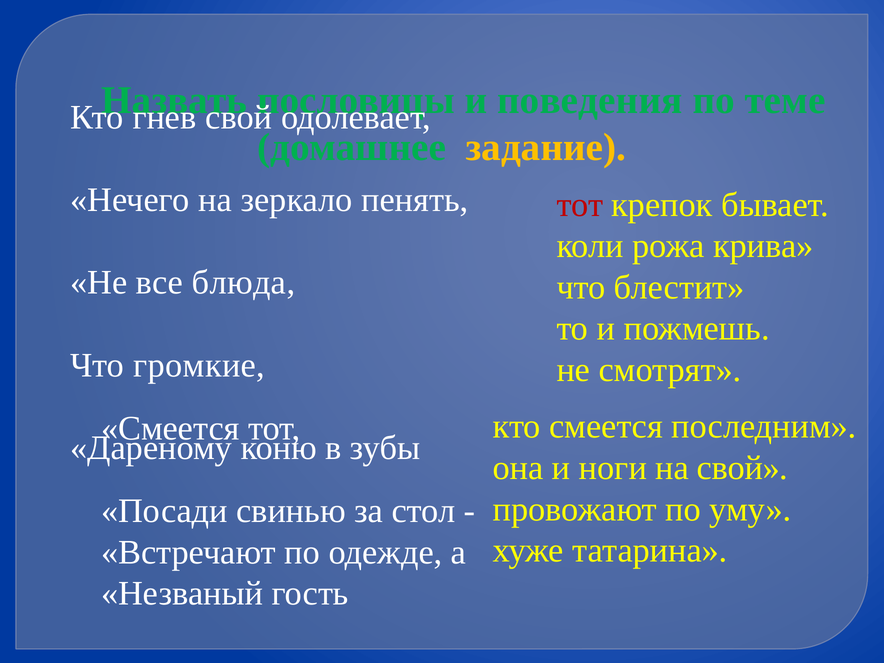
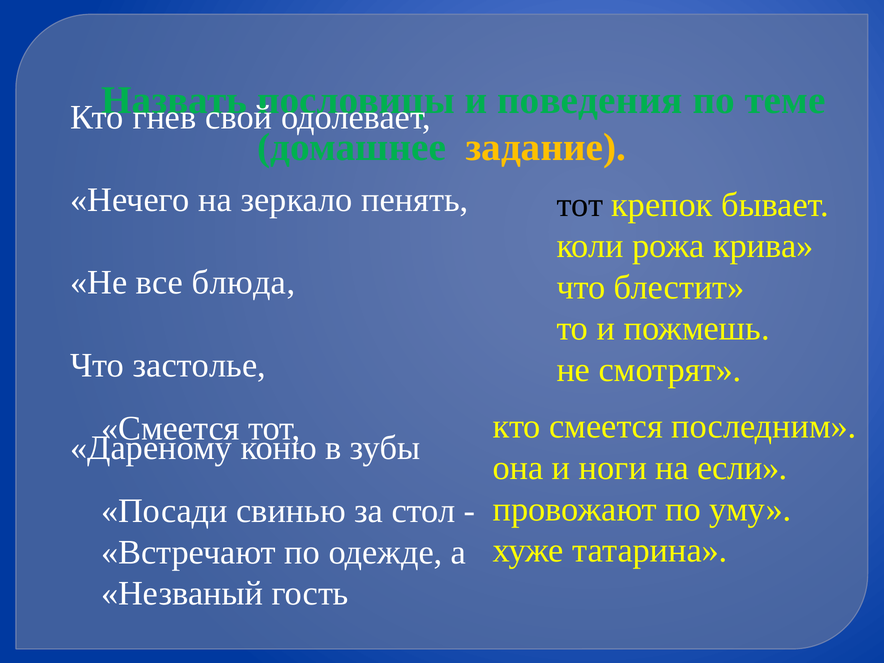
тот at (580, 205) colour: red -> black
громкие: громкие -> застолье
на свой: свой -> если
